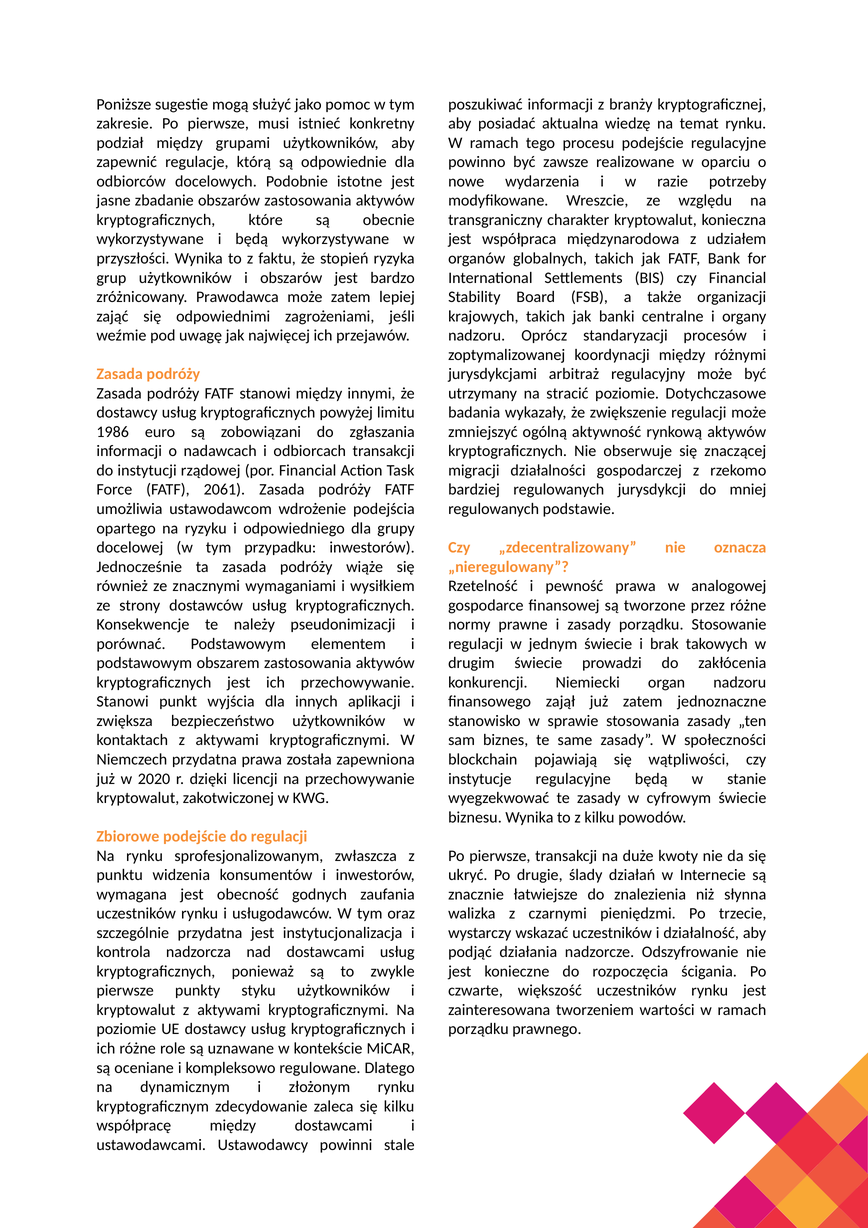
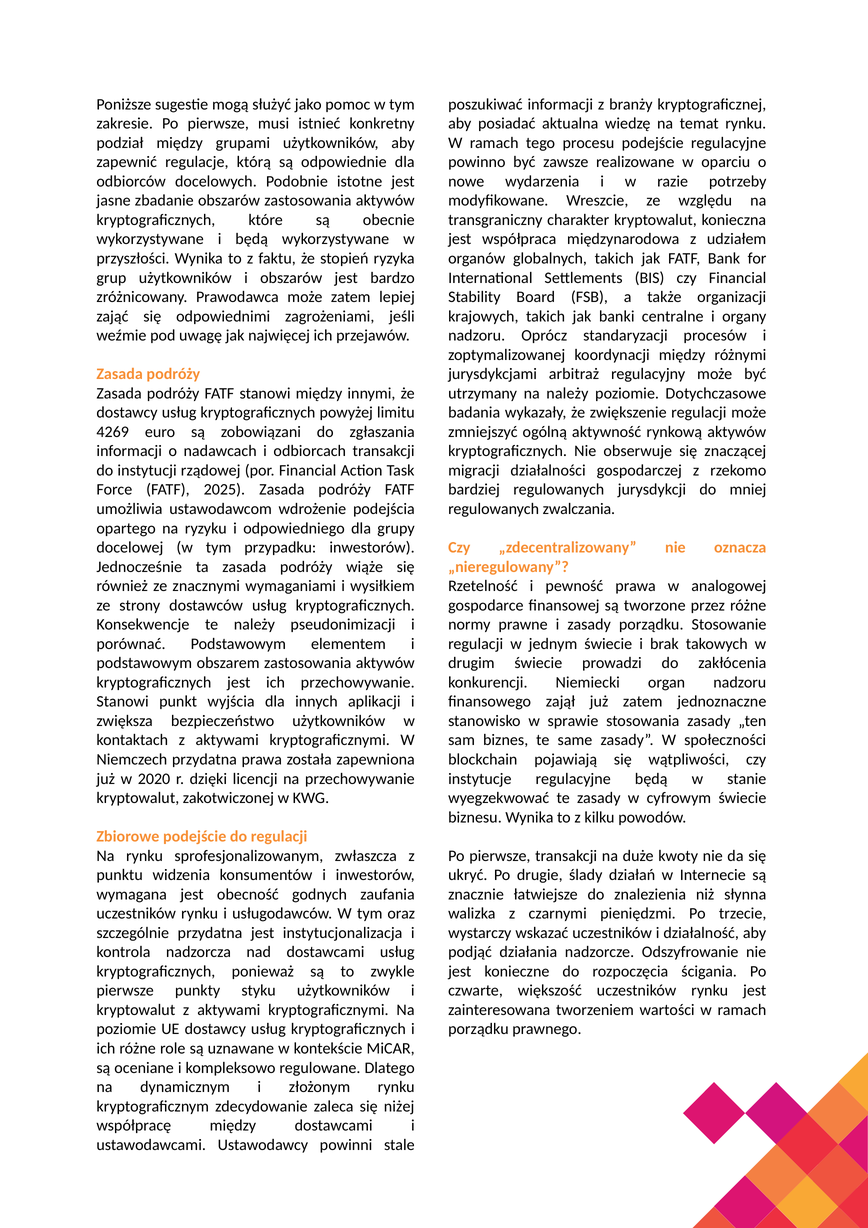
na stracić: stracić -> należy
1986: 1986 -> 4269
2061: 2061 -> 2025
podstawie: podstawie -> zwalczania
się kilku: kilku -> niżej
